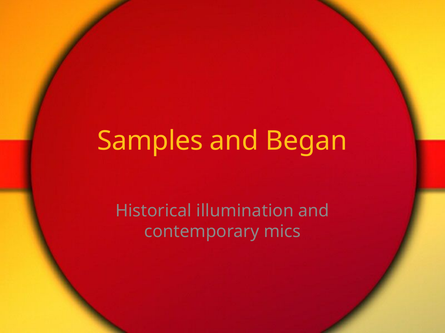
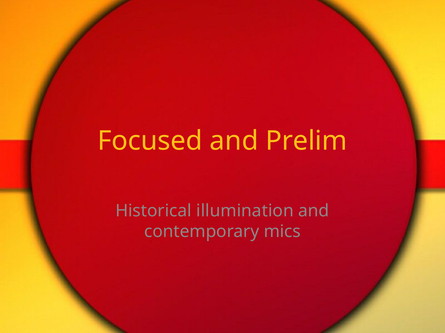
Samples: Samples -> Focused
Began: Began -> Prelim
